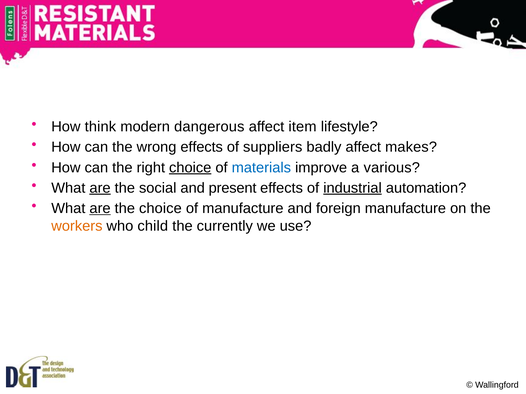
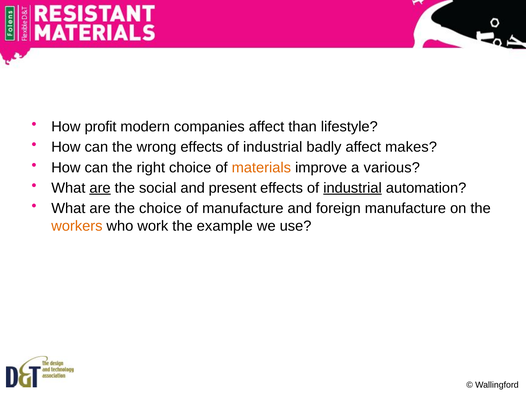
think: think -> profit
dangerous: dangerous -> companies
item: item -> than
suppliers at (273, 147): suppliers -> industrial
choice at (190, 168) underline: present -> none
materials colour: blue -> orange
are at (100, 209) underline: present -> none
child: child -> work
currently: currently -> example
